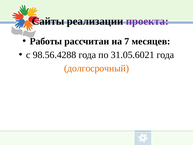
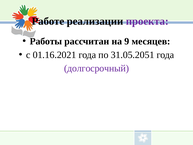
Сайты: Сайты -> Работе
7: 7 -> 9
98.56.4288: 98.56.4288 -> 01.16.2021
31.05.6021: 31.05.6021 -> 31.05.2051
долгосрочный colour: orange -> purple
